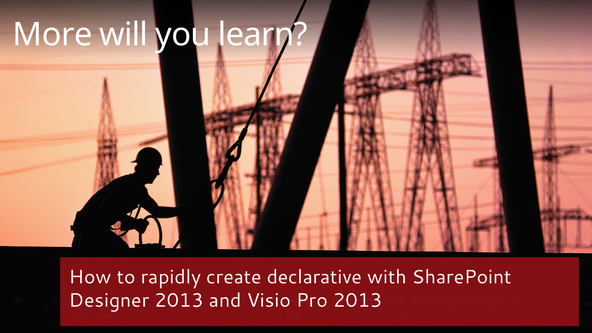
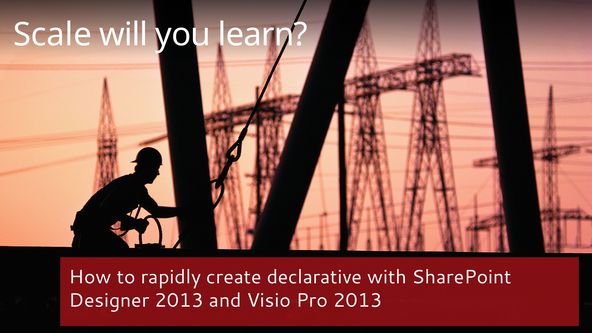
More: More -> Scale
